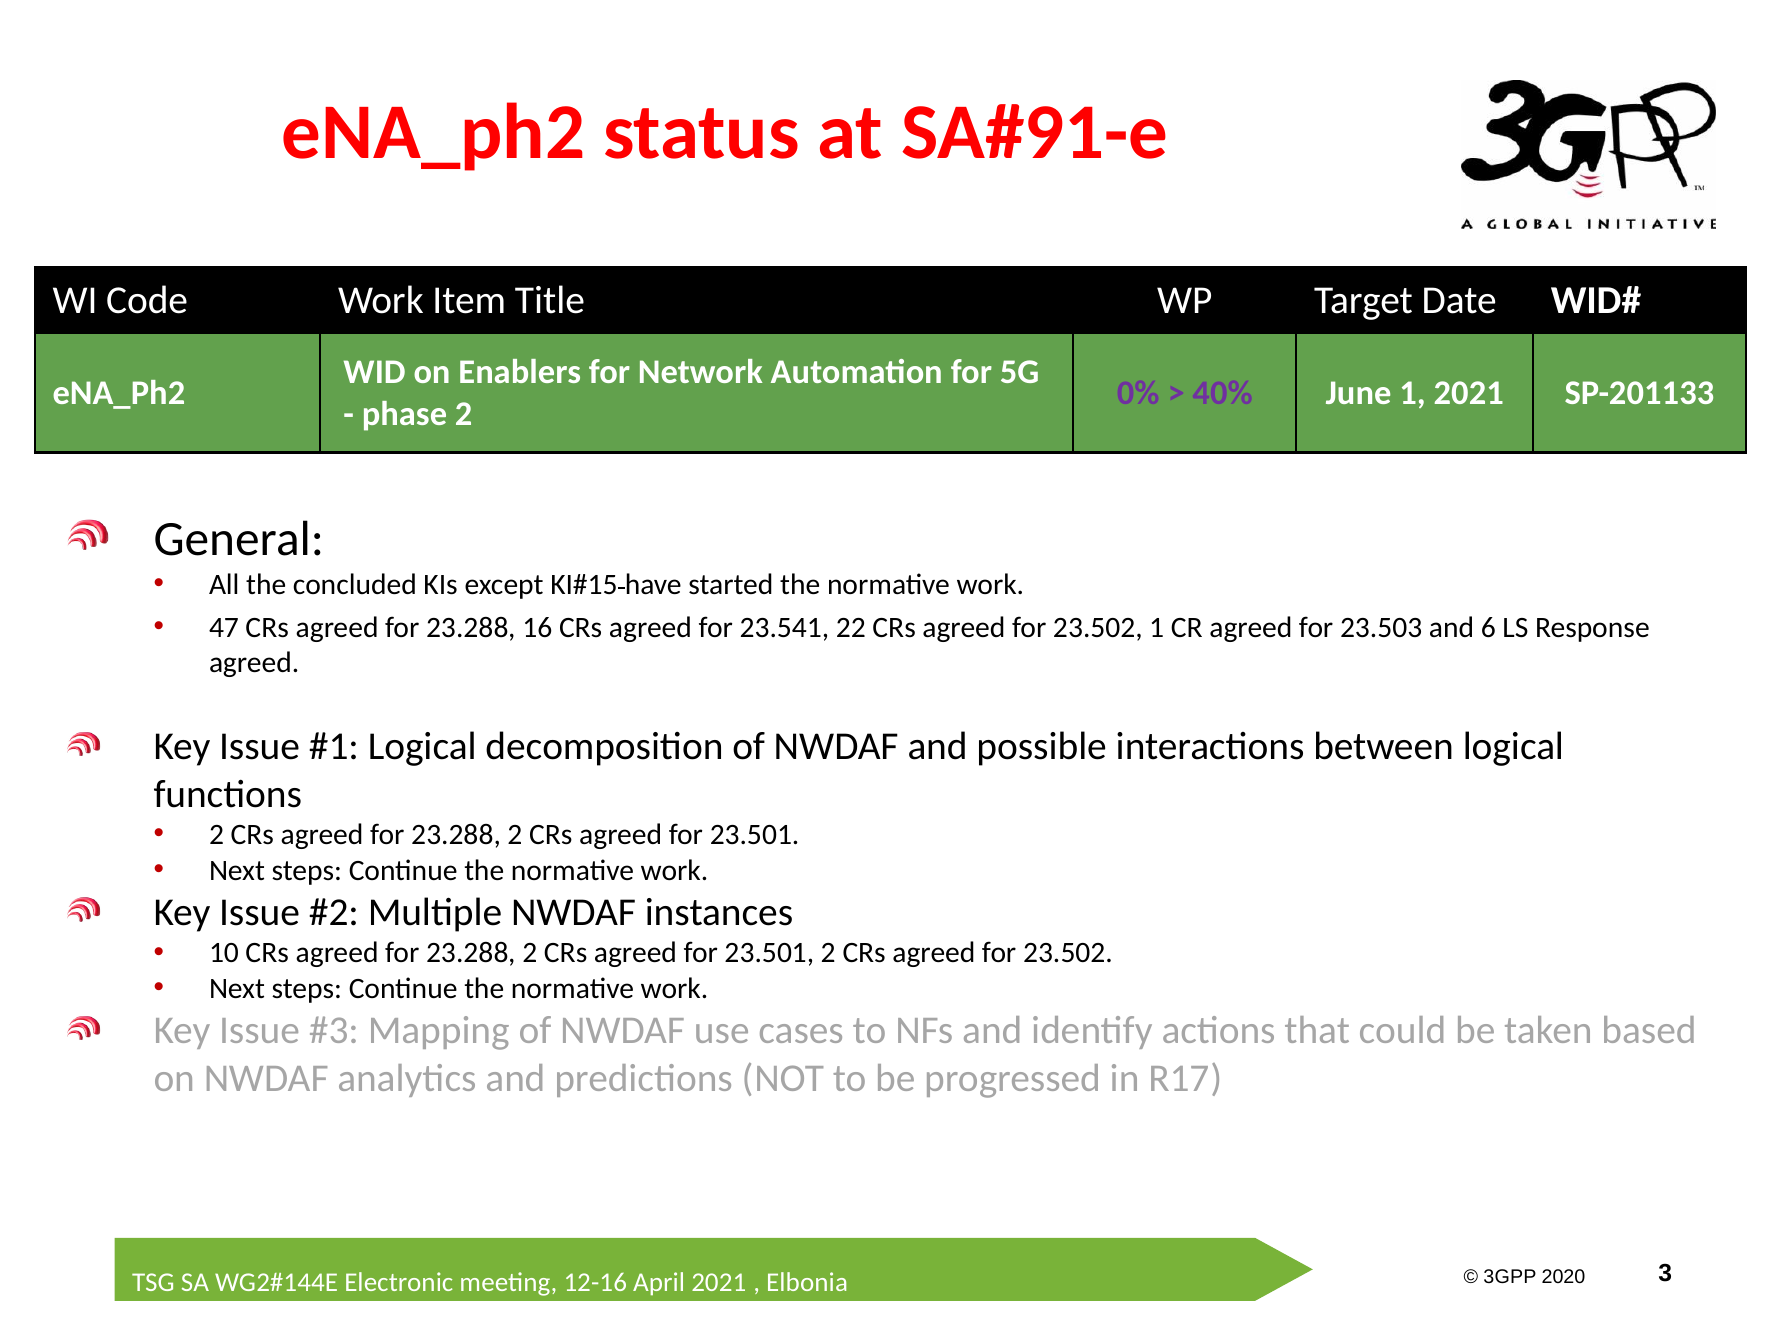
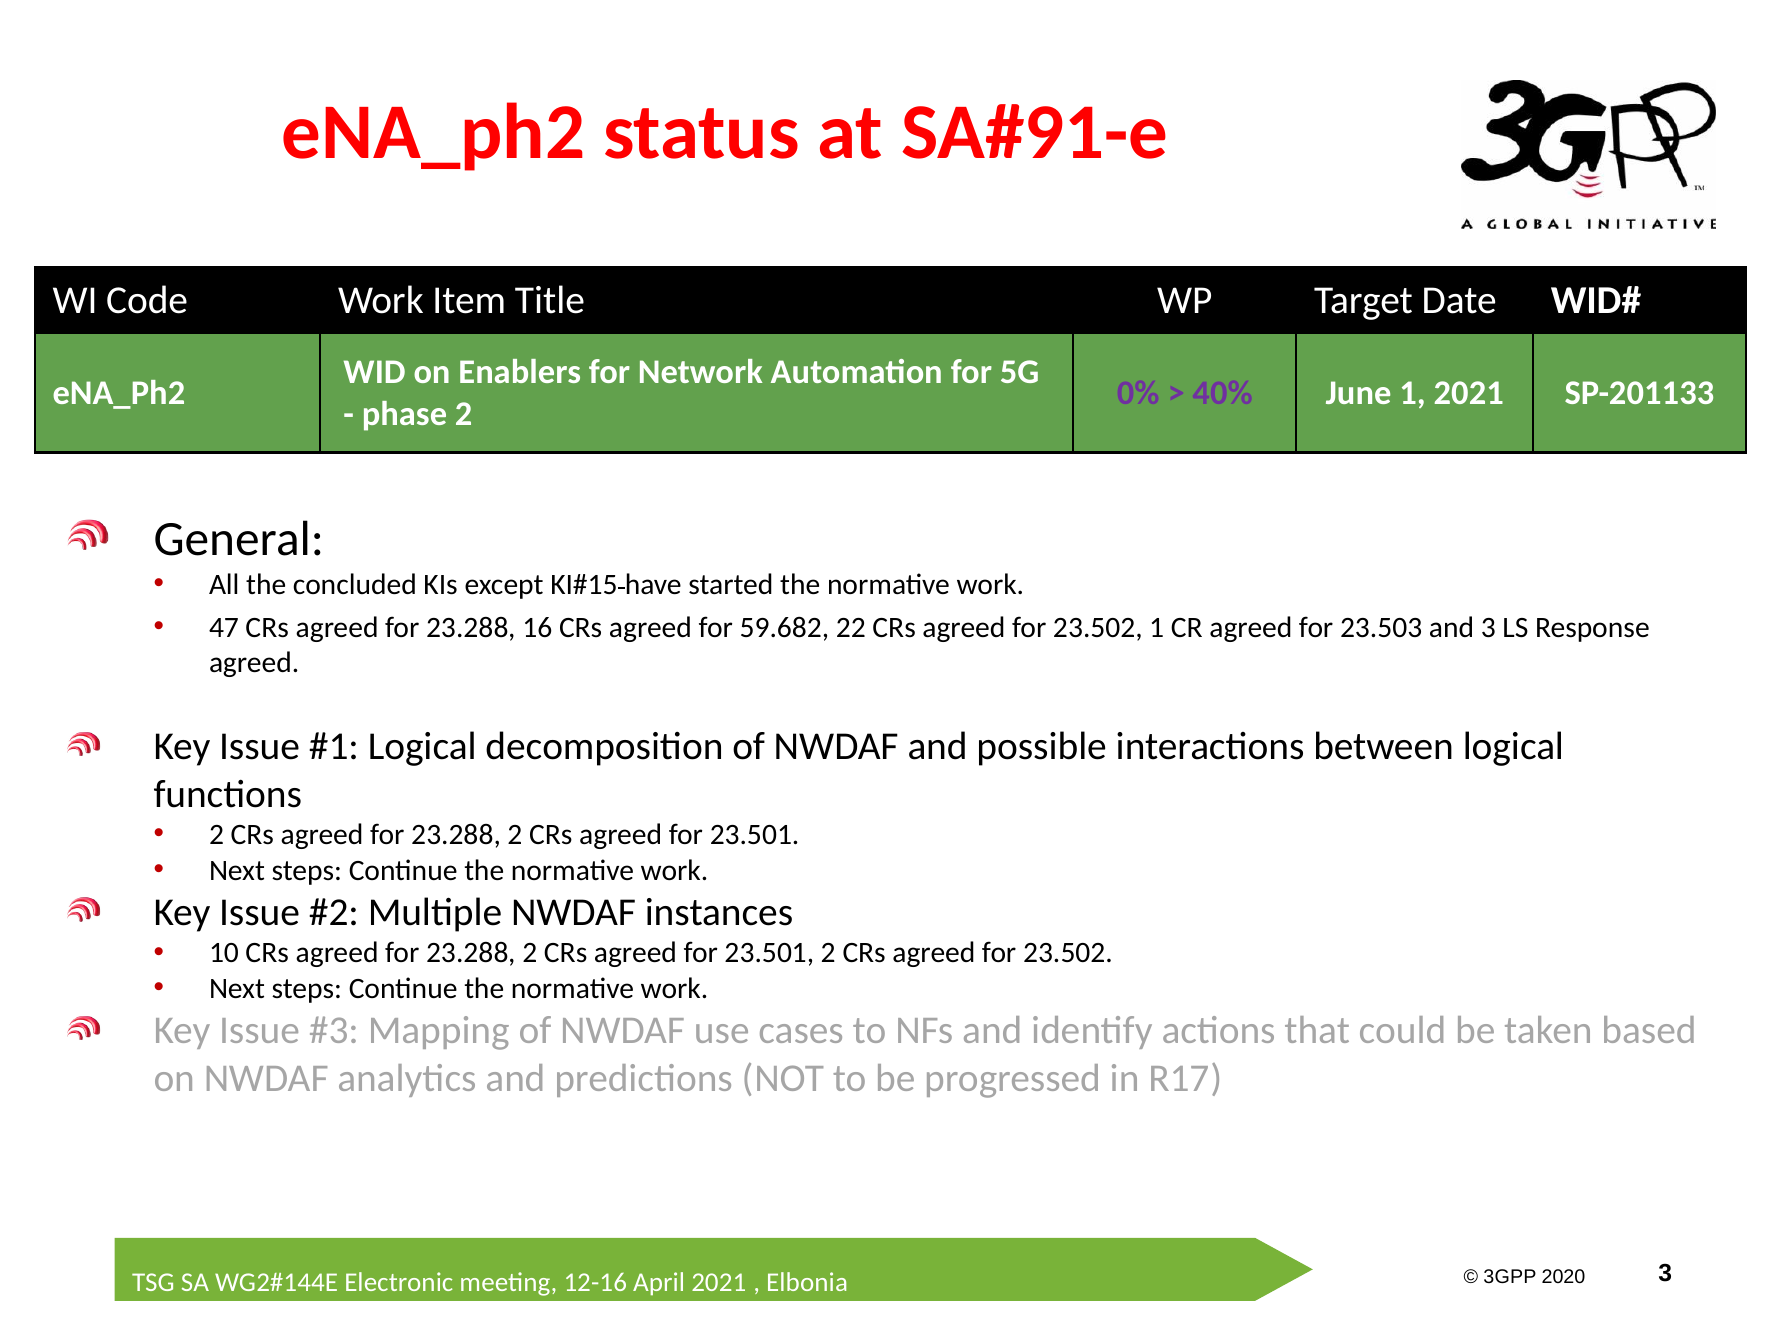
23.541: 23.541 -> 59.682
and 6: 6 -> 3
